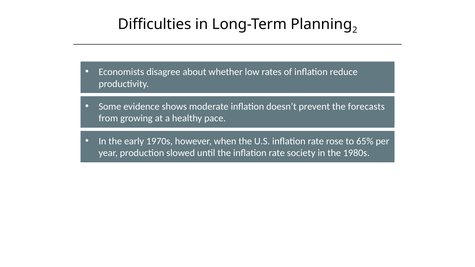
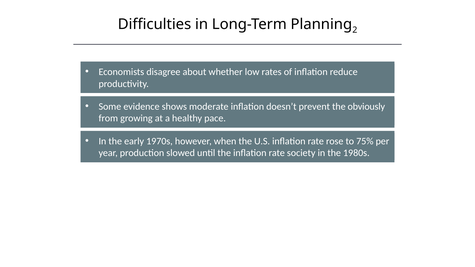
forecasts: forecasts -> obviously
65%: 65% -> 75%
